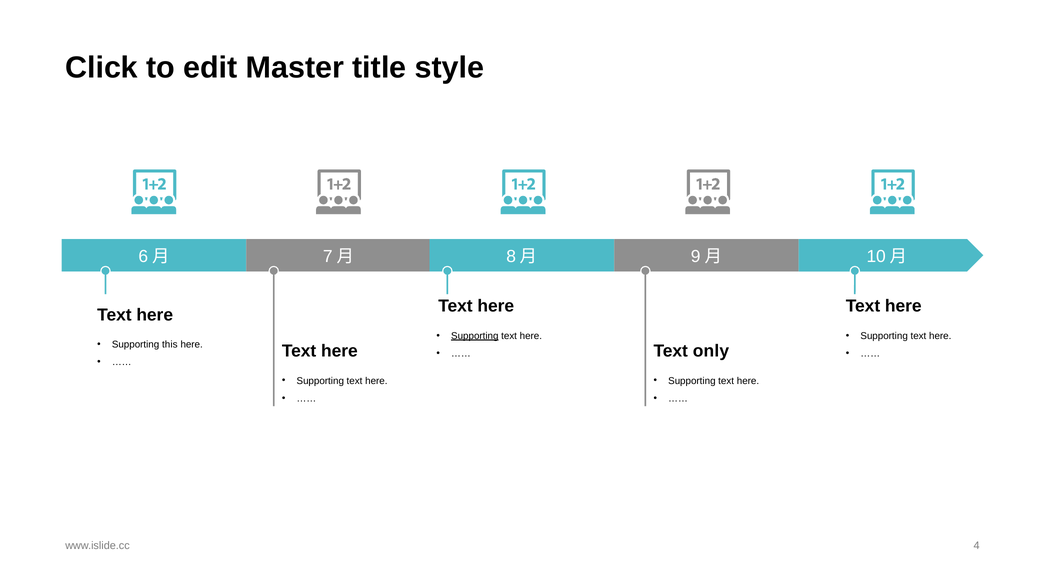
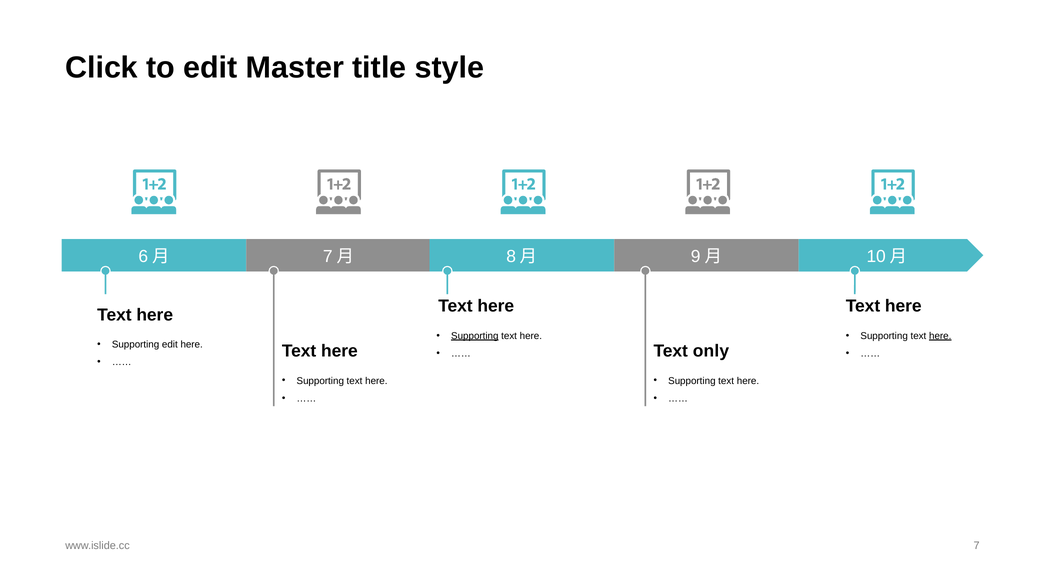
here at (940, 336) underline: none -> present
Supporting this: this -> edit
4: 4 -> 7
